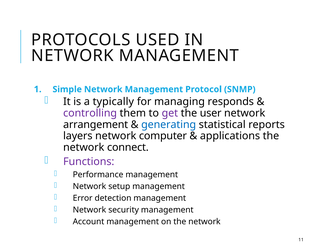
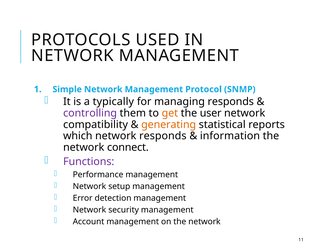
get colour: purple -> orange
arrangement: arrangement -> compatibility
generating colour: blue -> orange
layers: layers -> which
network computer: computer -> responds
applications: applications -> information
